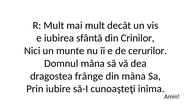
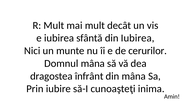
din Crinilor: Crinilor -> Iubirea
frânge: frânge -> înfrânt
